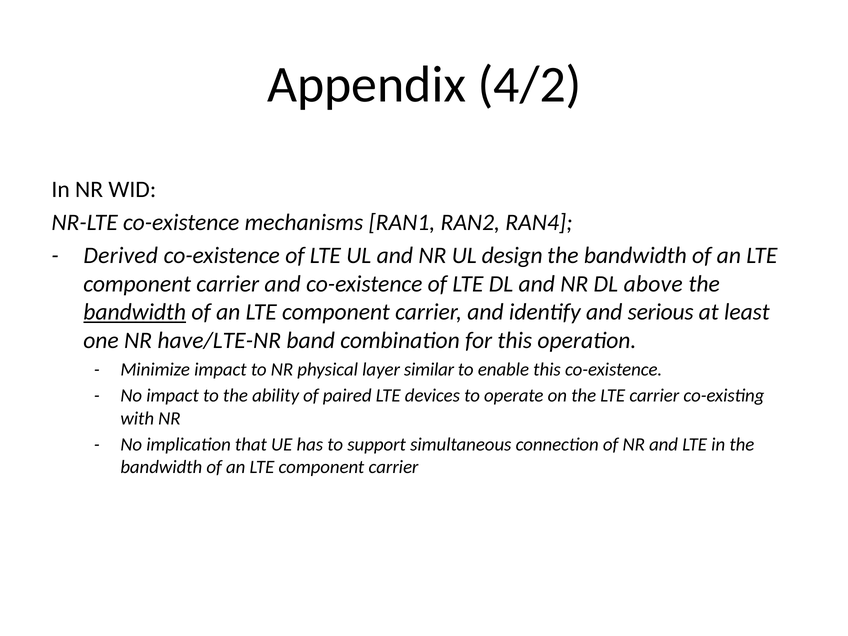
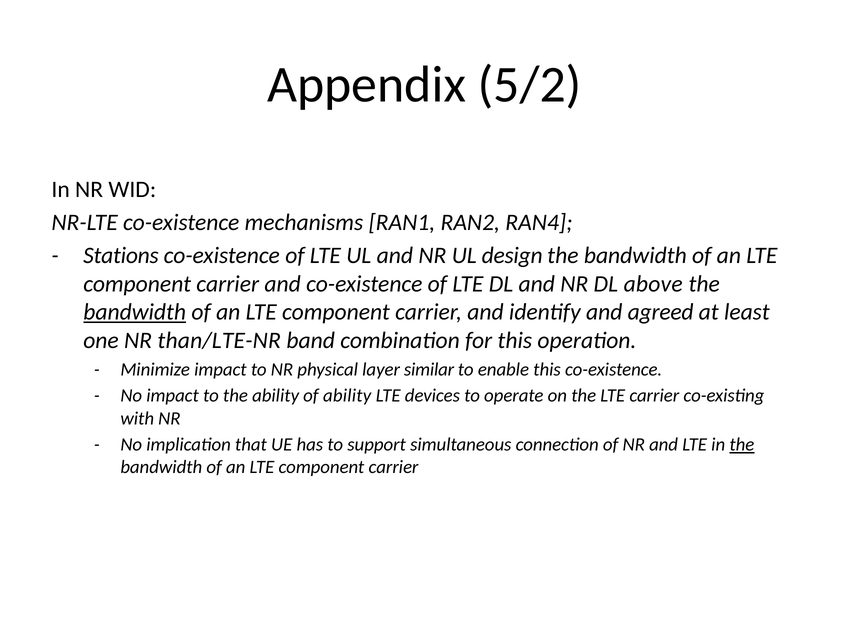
4/2: 4/2 -> 5/2
Derived: Derived -> Stations
serious: serious -> agreed
have/LTE-NR: have/LTE-NR -> than/LTE-NR
of paired: paired -> ability
the at (742, 445) underline: none -> present
